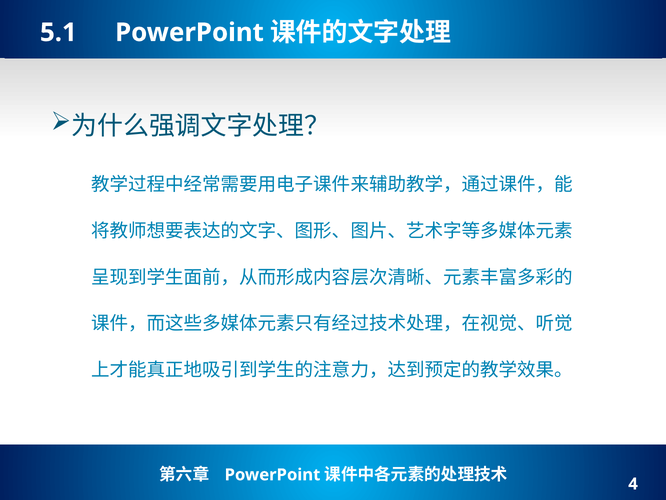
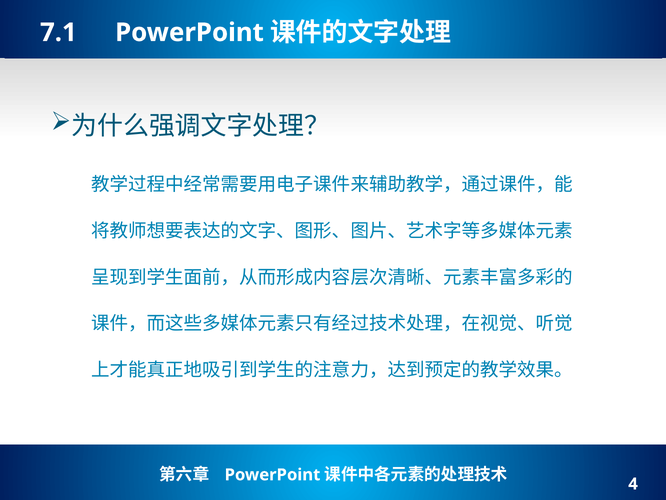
5.1: 5.1 -> 7.1
